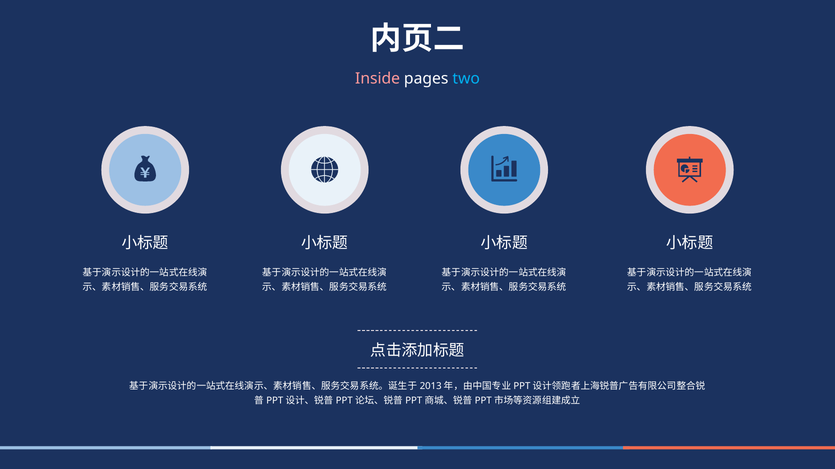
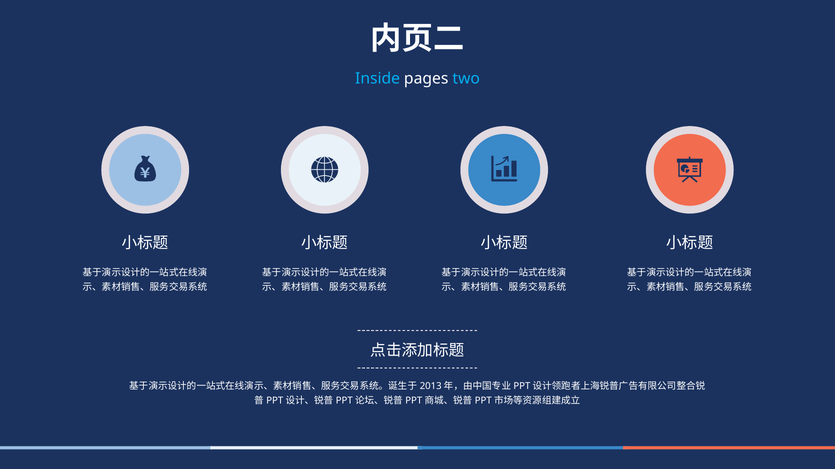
Inside colour: pink -> light blue
